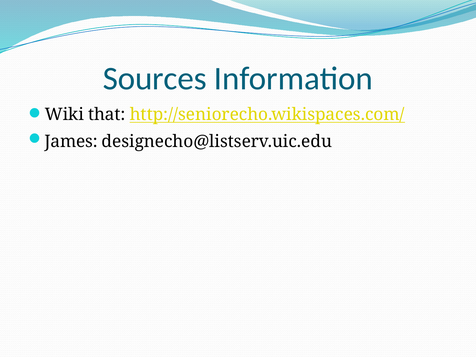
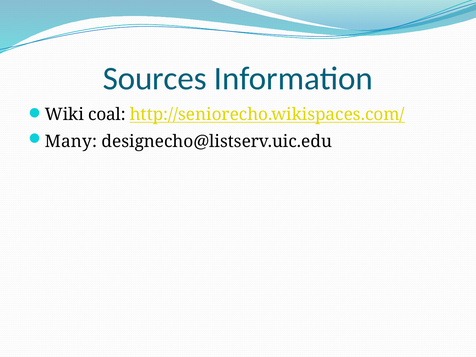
that: that -> coal
James: James -> Many
